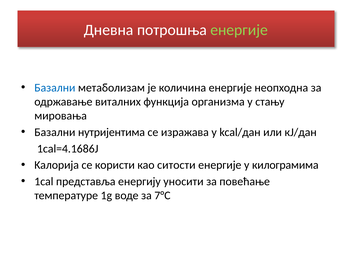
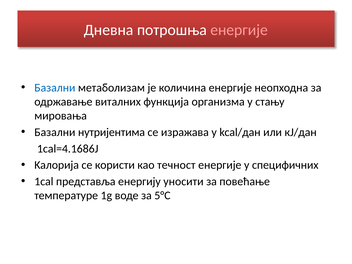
енергије at (239, 30) colour: light green -> pink
ситости: ситости -> течност
килограмима: килограмима -> специфичних
7°С: 7°С -> 5°С
